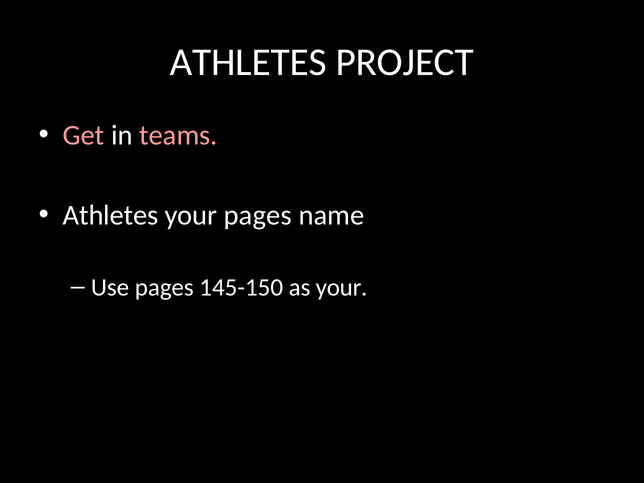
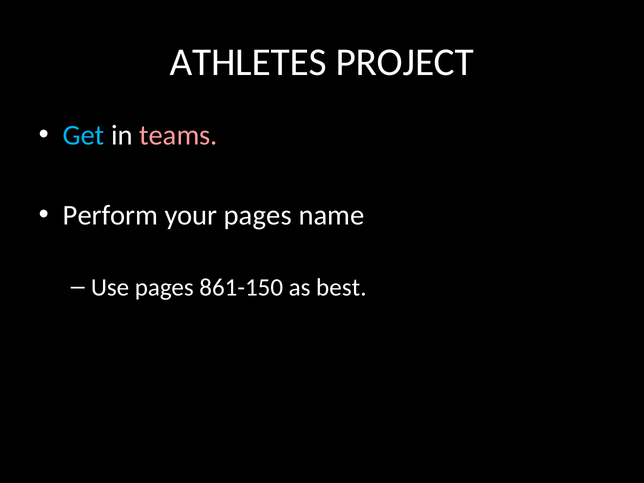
Get colour: pink -> light blue
Athletes at (111, 215): Athletes -> Perform
145-150: 145-150 -> 861-150
as your: your -> best
